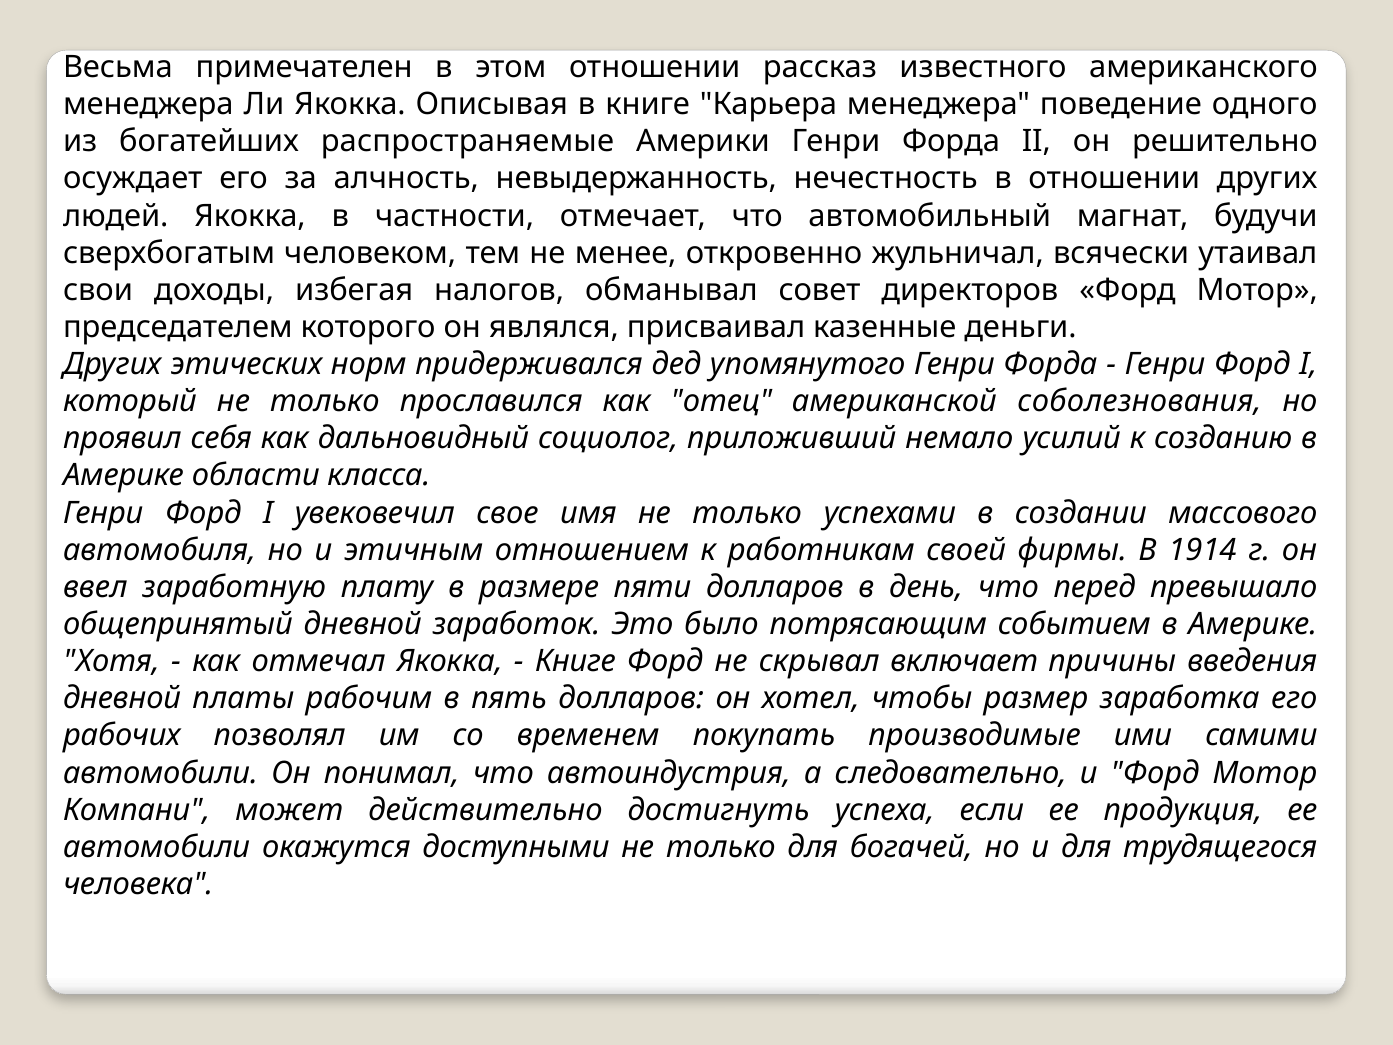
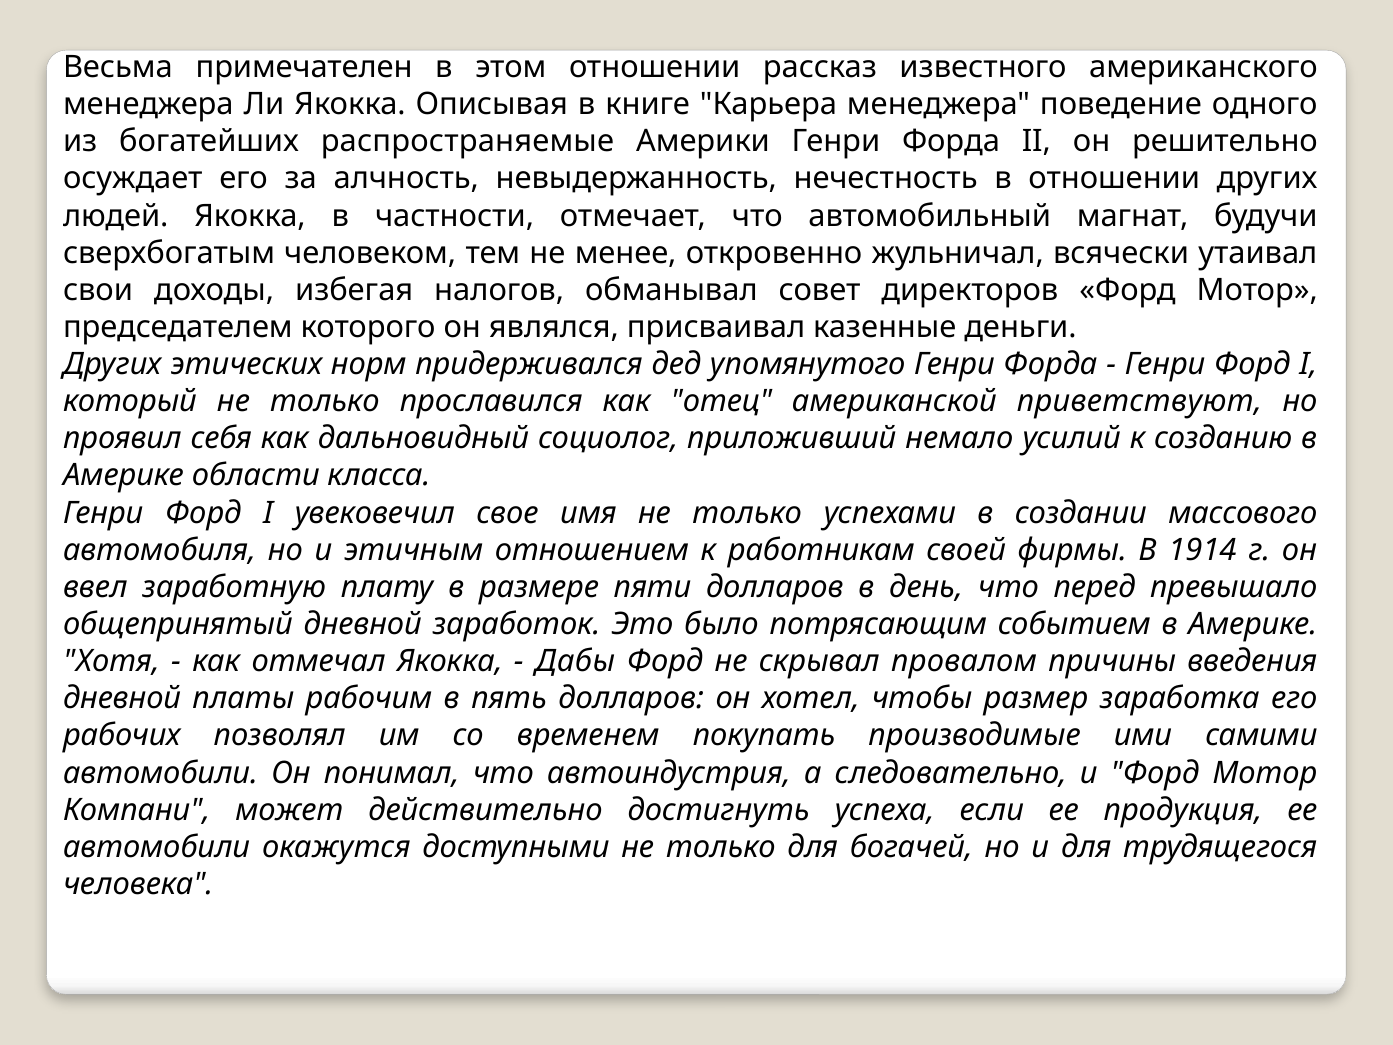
соболезнования: соболезнования -> приветствуют
Книге at (575, 661): Книге -> Дабы
включает: включает -> провалом
